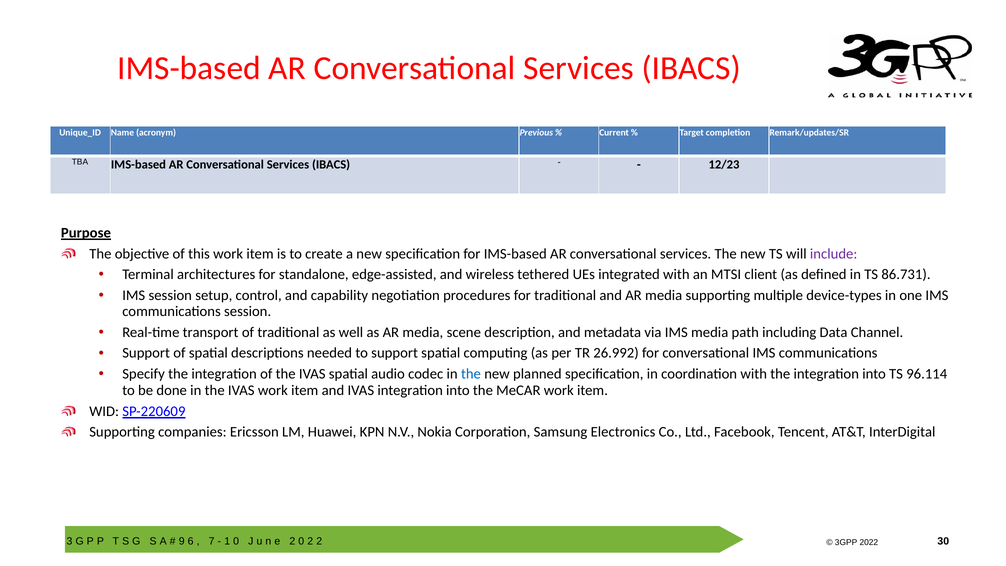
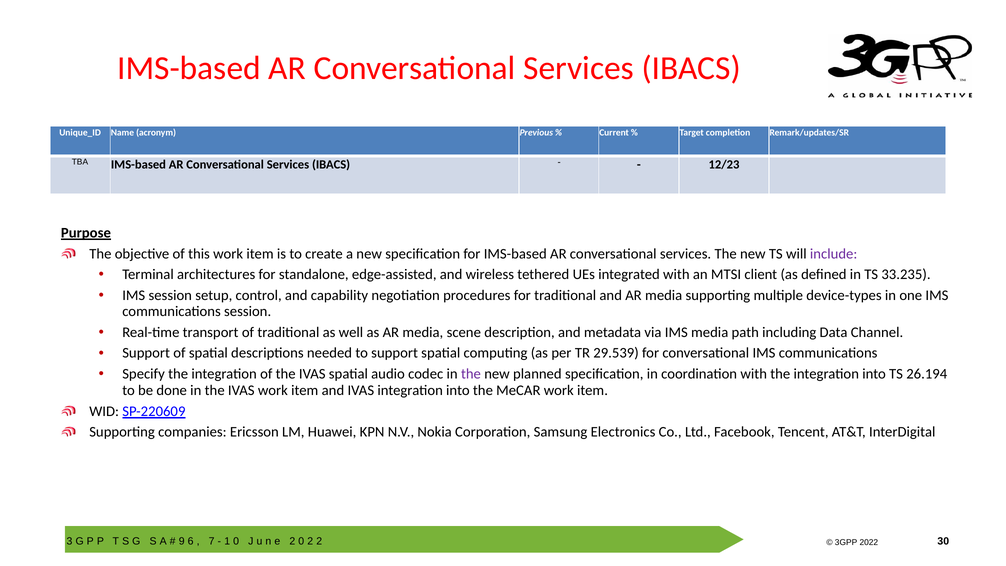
86.731: 86.731 -> 33.235
26.992: 26.992 -> 29.539
the at (471, 374) colour: blue -> purple
96.114: 96.114 -> 26.194
